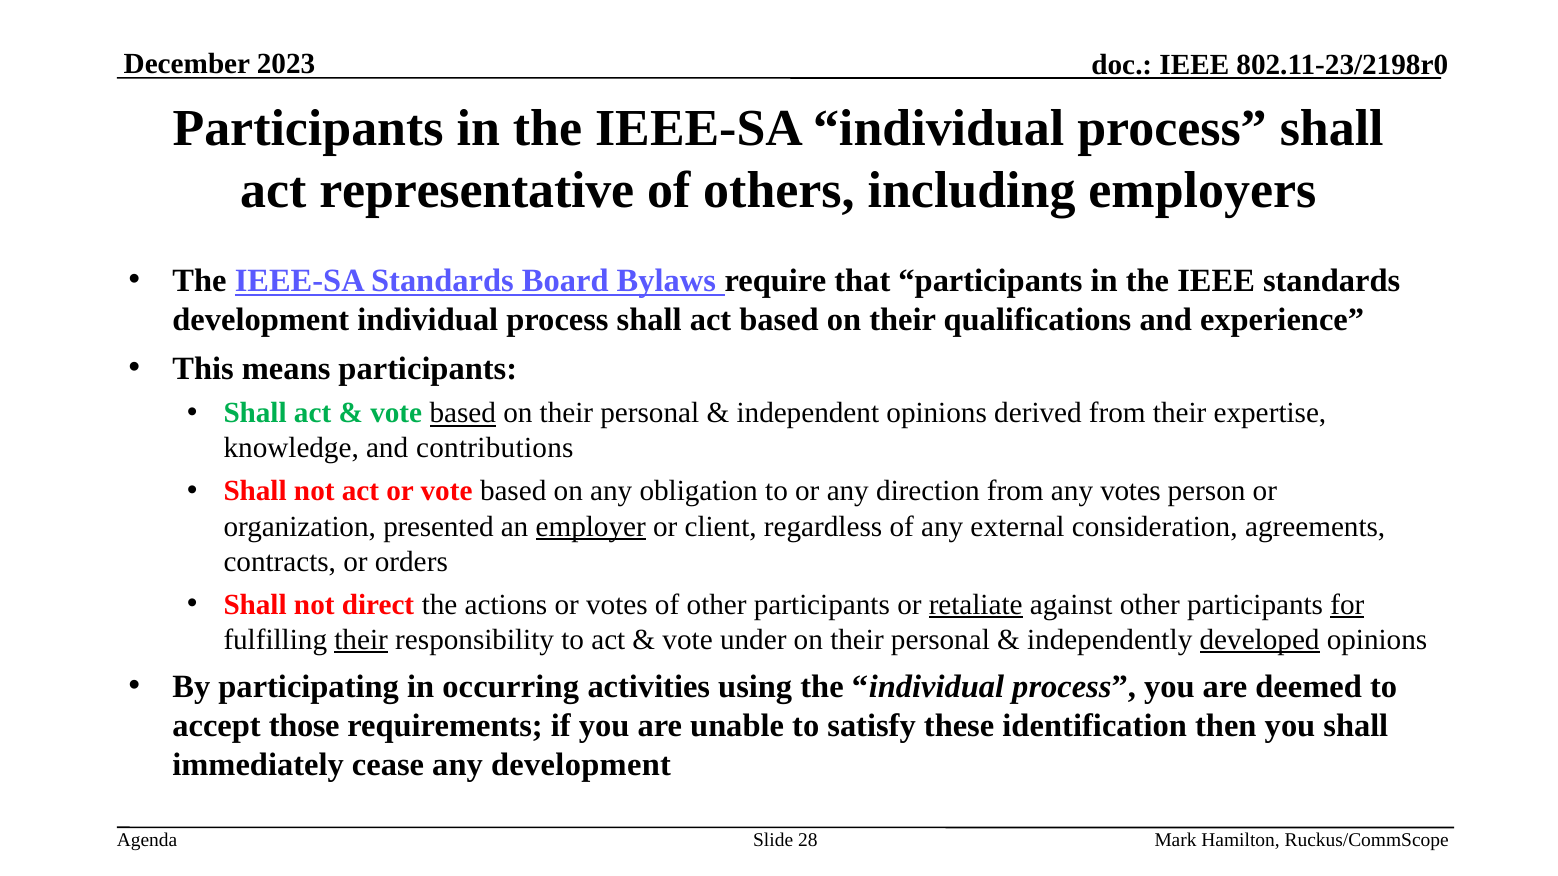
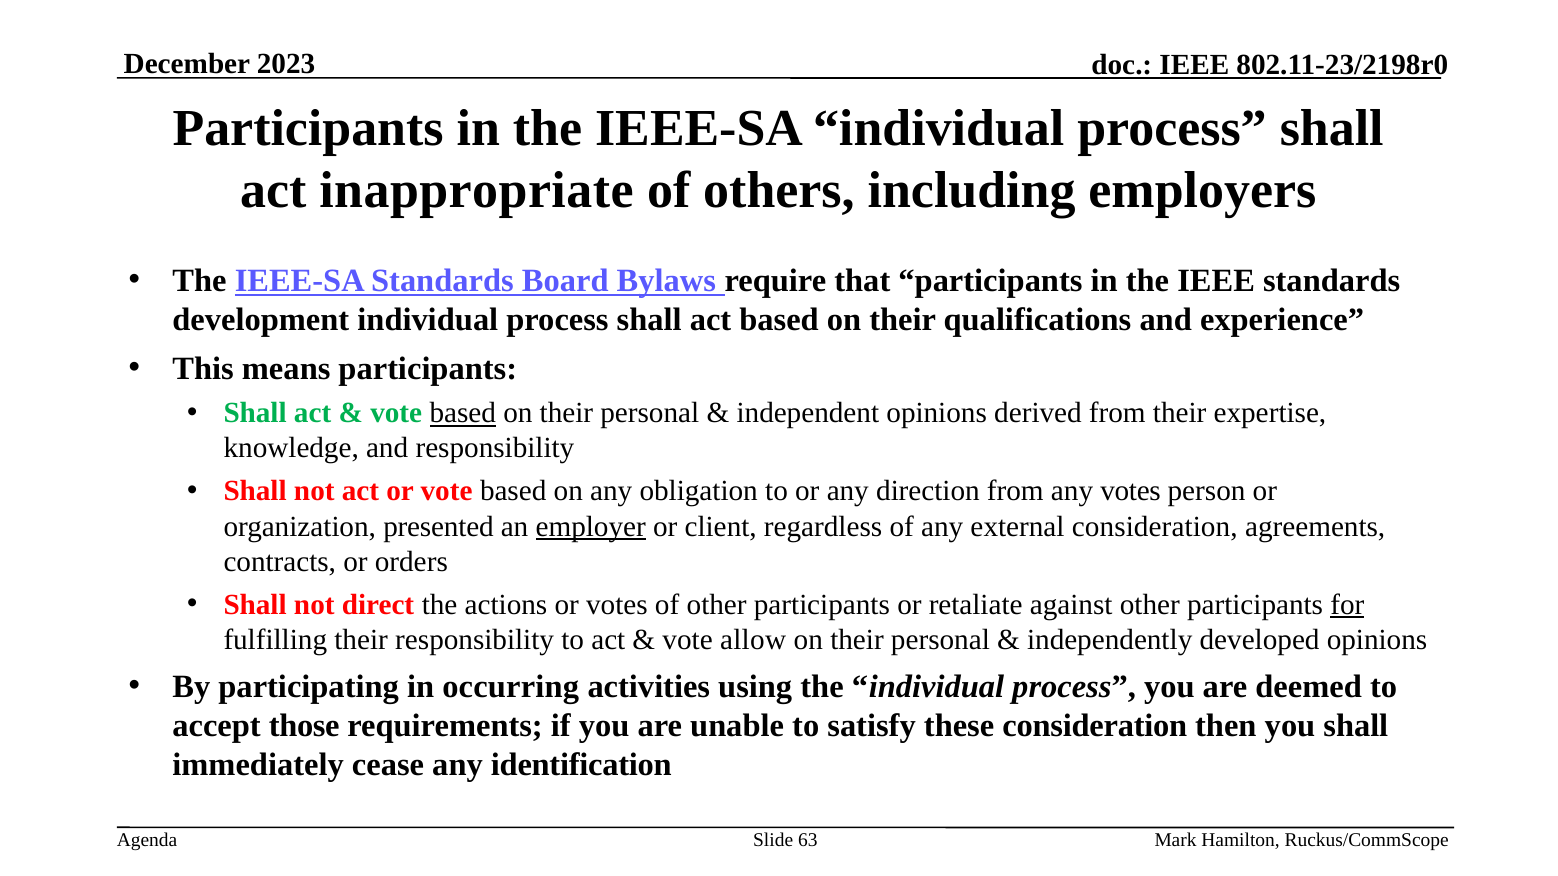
representative: representative -> inappropriate
and contributions: contributions -> responsibility
retaliate underline: present -> none
their at (361, 640) underline: present -> none
under: under -> allow
developed underline: present -> none
these identification: identification -> consideration
any development: development -> identification
28: 28 -> 63
